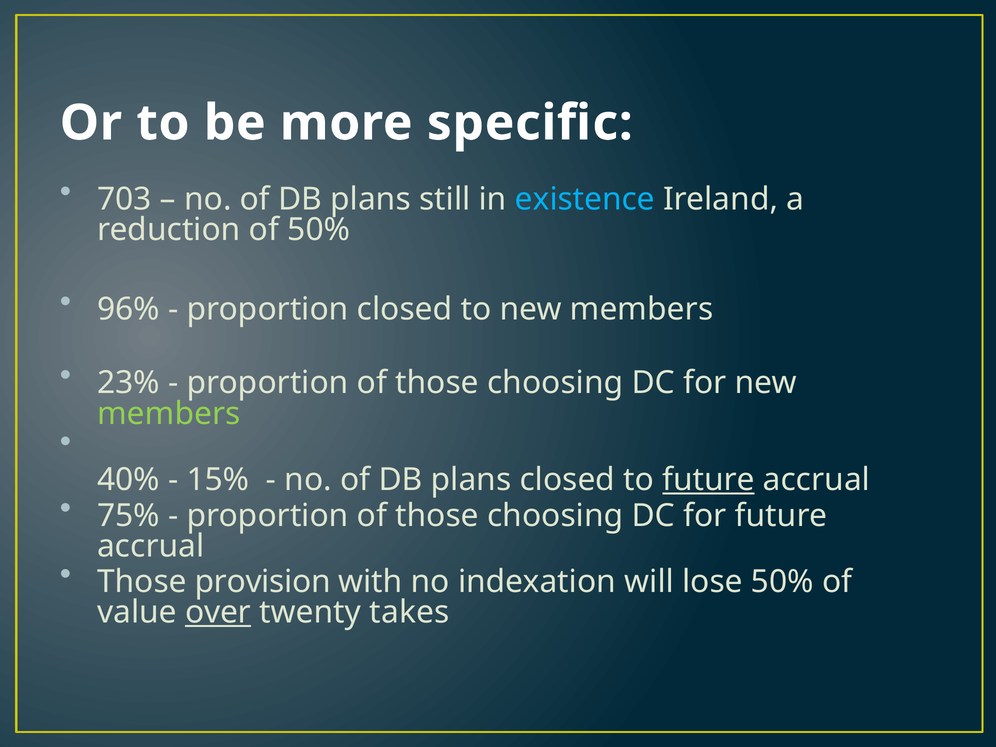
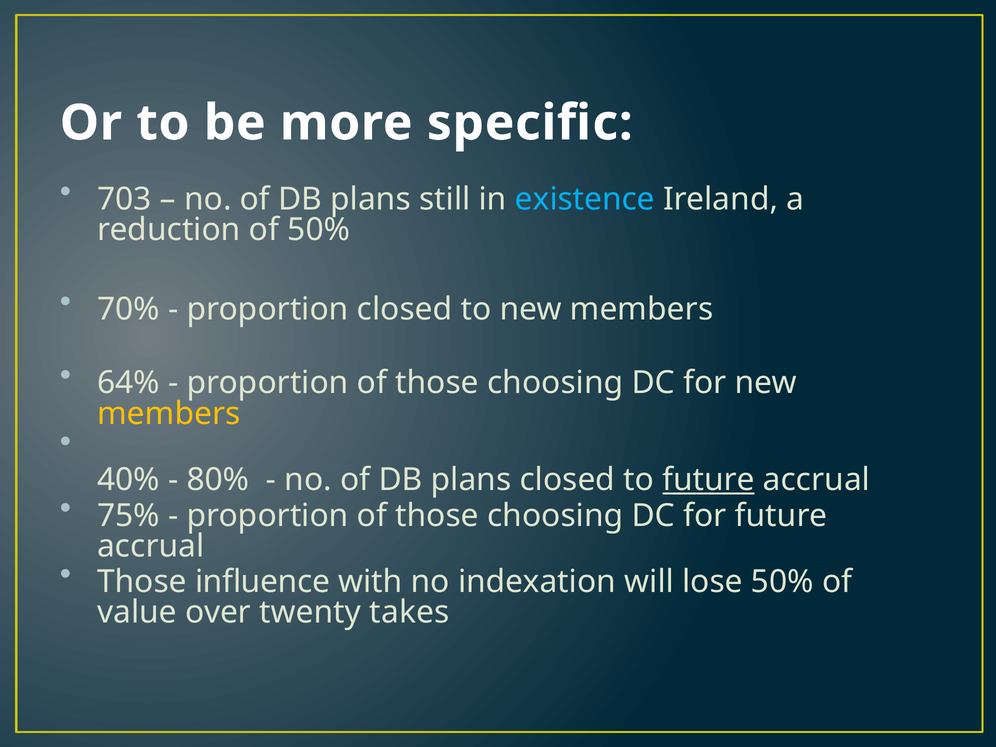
96%: 96% -> 70%
23%: 23% -> 64%
members at (169, 414) colour: light green -> yellow
15%: 15% -> 80%
provision: provision -> influence
over underline: present -> none
